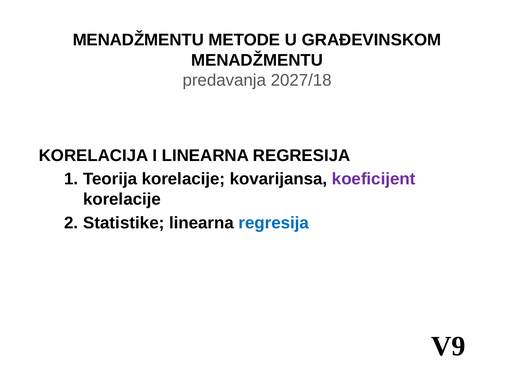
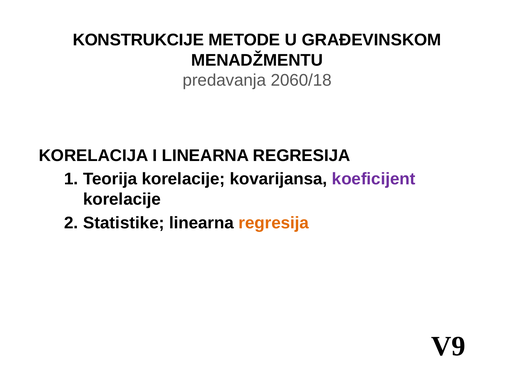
MENADŽMENTU at (138, 40): MENADŽMENTU -> KONSTRUKCIJE
2027/18: 2027/18 -> 2060/18
regresija at (274, 223) colour: blue -> orange
